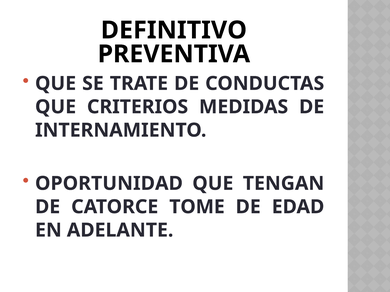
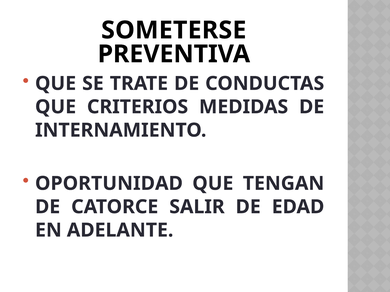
DEFINITIVO: DEFINITIVO -> SOMETERSE
TOME: TOME -> SALIR
